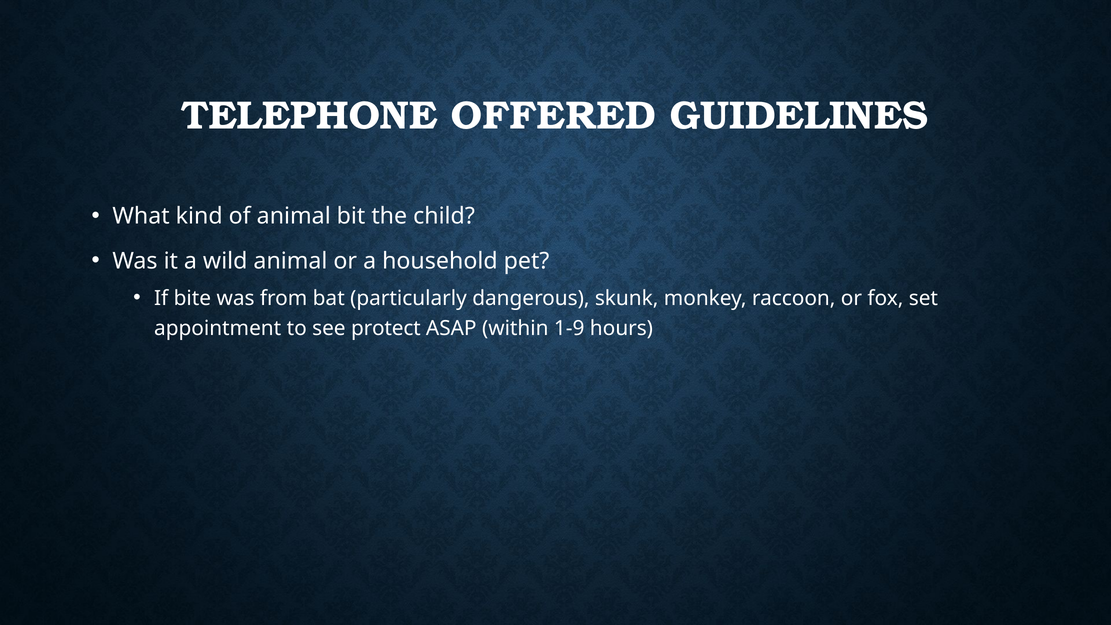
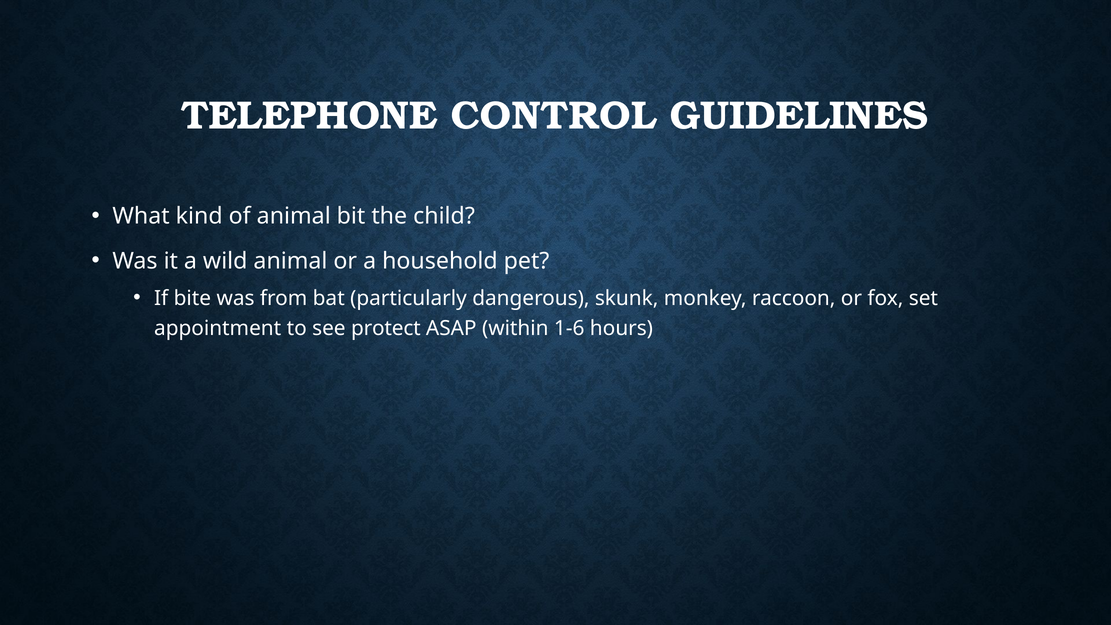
OFFERED: OFFERED -> CONTROL
1-9: 1-9 -> 1-6
